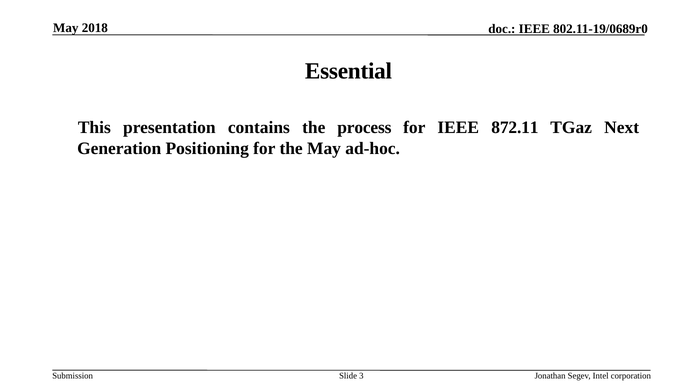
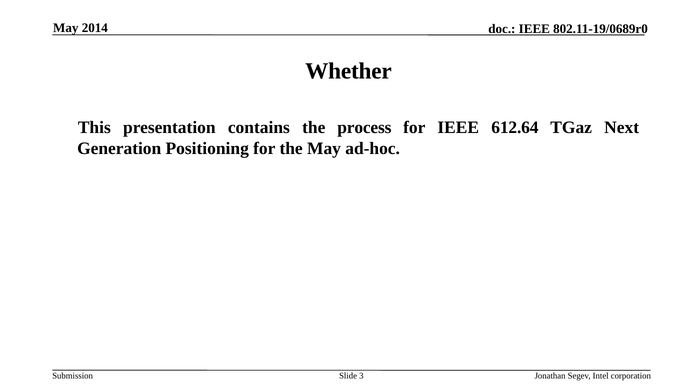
2018: 2018 -> 2014
Essential: Essential -> Whether
872.11: 872.11 -> 612.64
